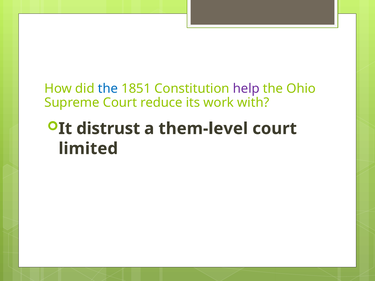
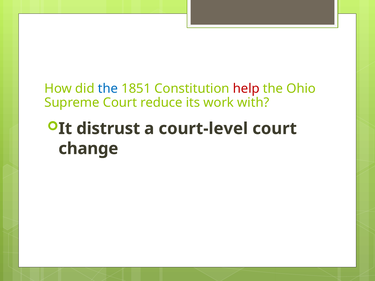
help colour: purple -> red
them-level: them-level -> court-level
limited: limited -> change
